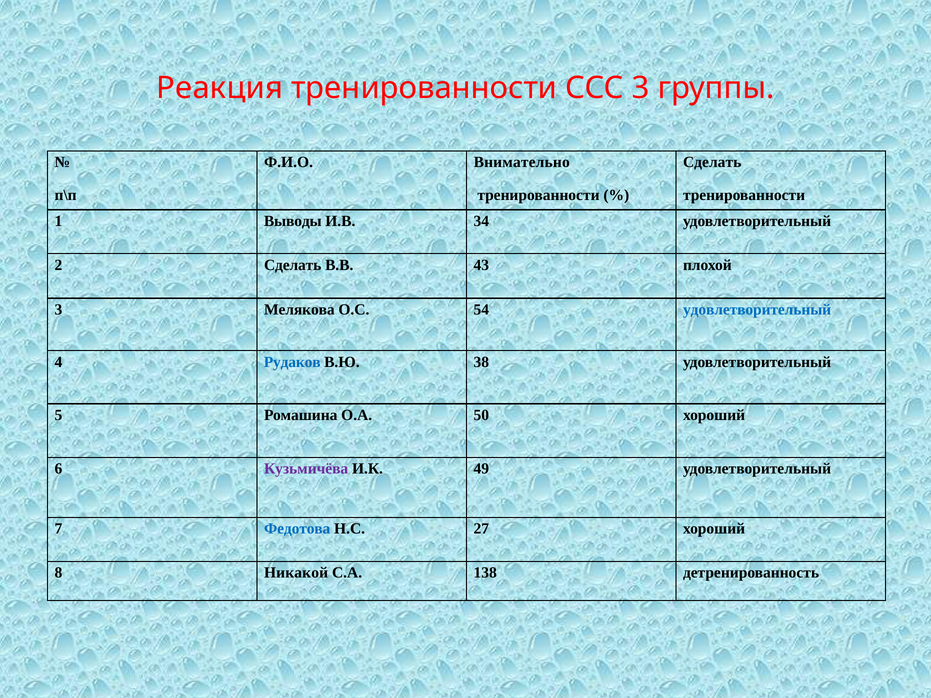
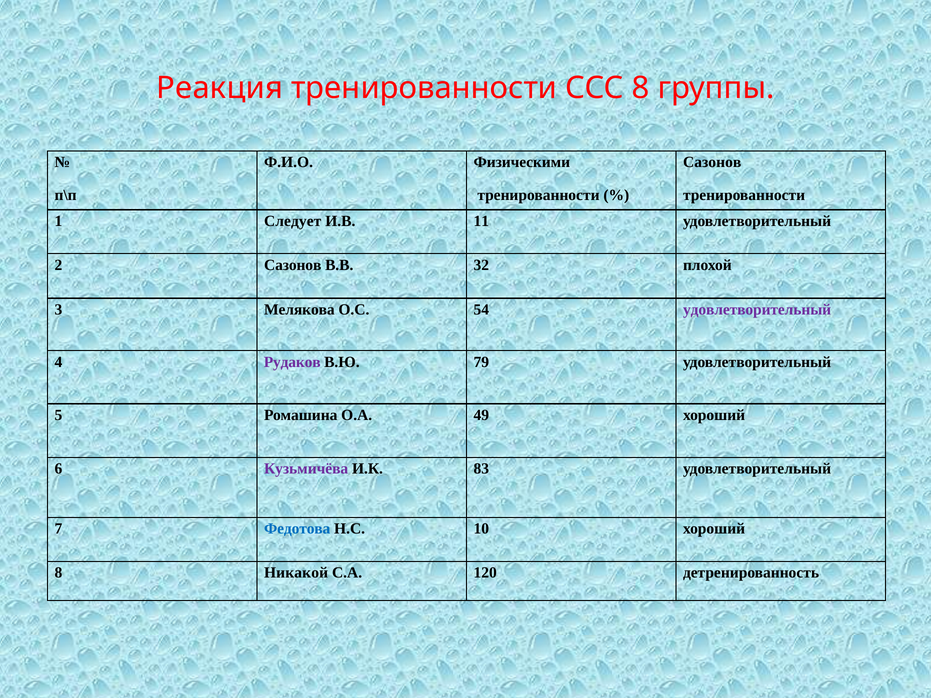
ССС 3: 3 -> 8
Внимательно: Внимательно -> Физическими
Сделать at (712, 162): Сделать -> Сазонов
Выводы: Выводы -> Следует
34: 34 -> 11
2 Сделать: Сделать -> Сазонов
43: 43 -> 32
удовлетворительный at (757, 310) colour: blue -> purple
Рудаков colour: blue -> purple
38: 38 -> 79
50: 50 -> 49
49: 49 -> 83
27: 27 -> 10
138: 138 -> 120
